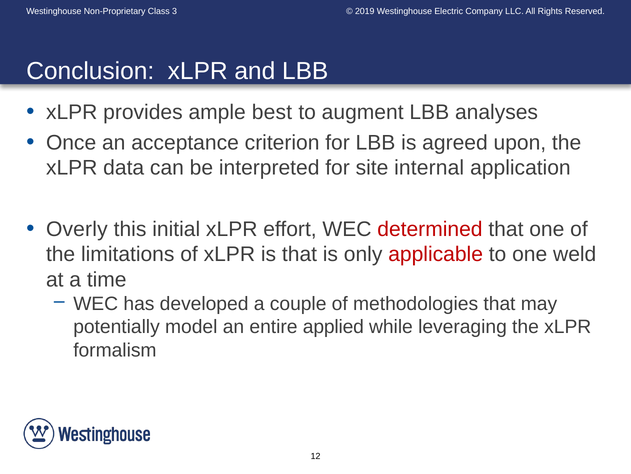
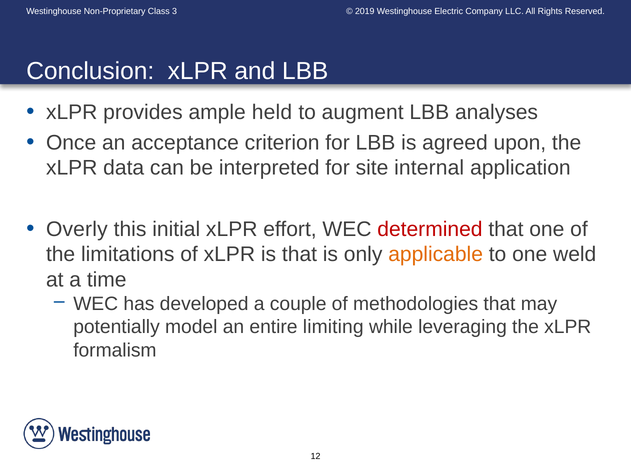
best: best -> held
applicable colour: red -> orange
applied: applied -> limiting
